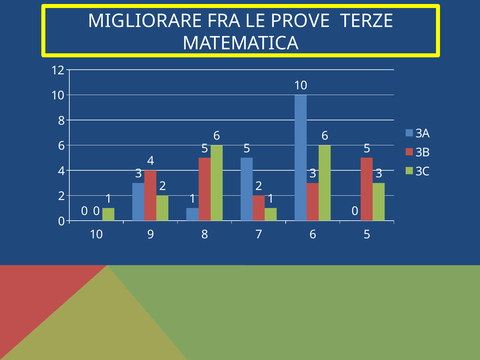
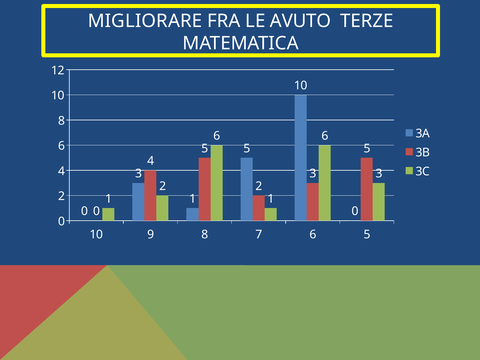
PROVE: PROVE -> AVUTO
